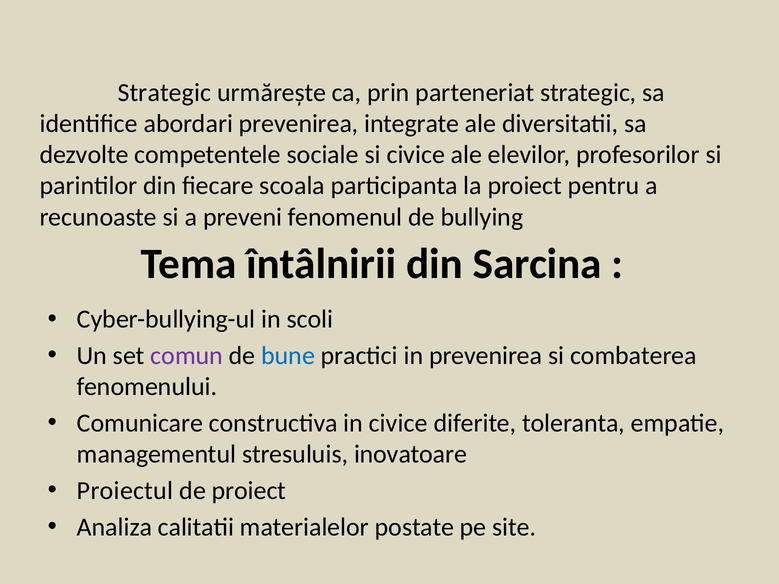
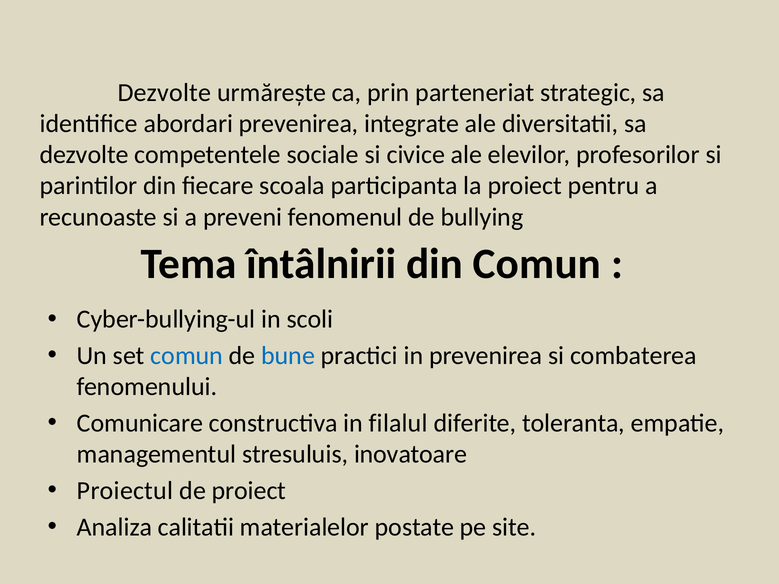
Strategic at (164, 92): Strategic -> Dezvolte
din Sarcina: Sarcina -> Comun
comun at (187, 356) colour: purple -> blue
in civice: civice -> filalul
